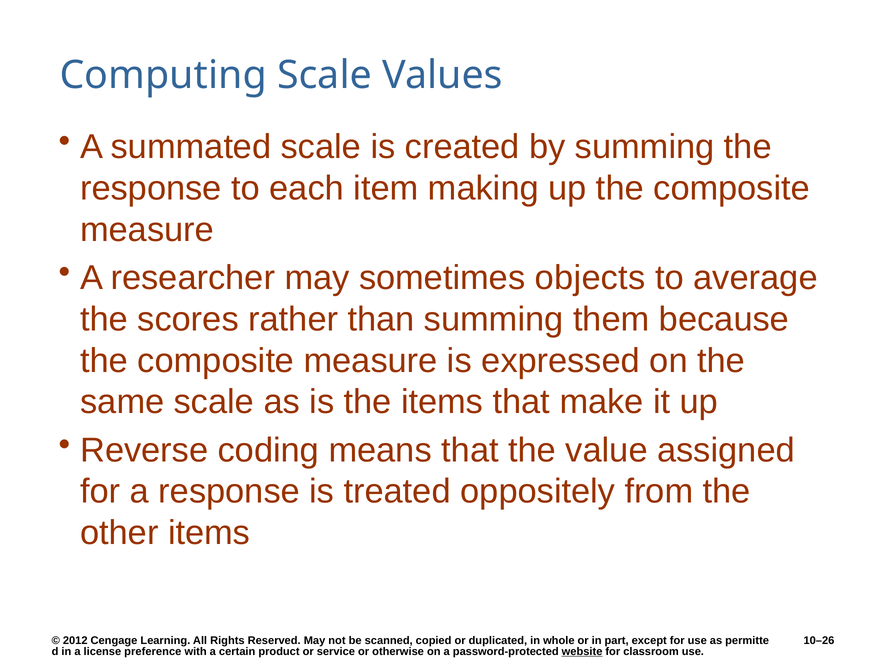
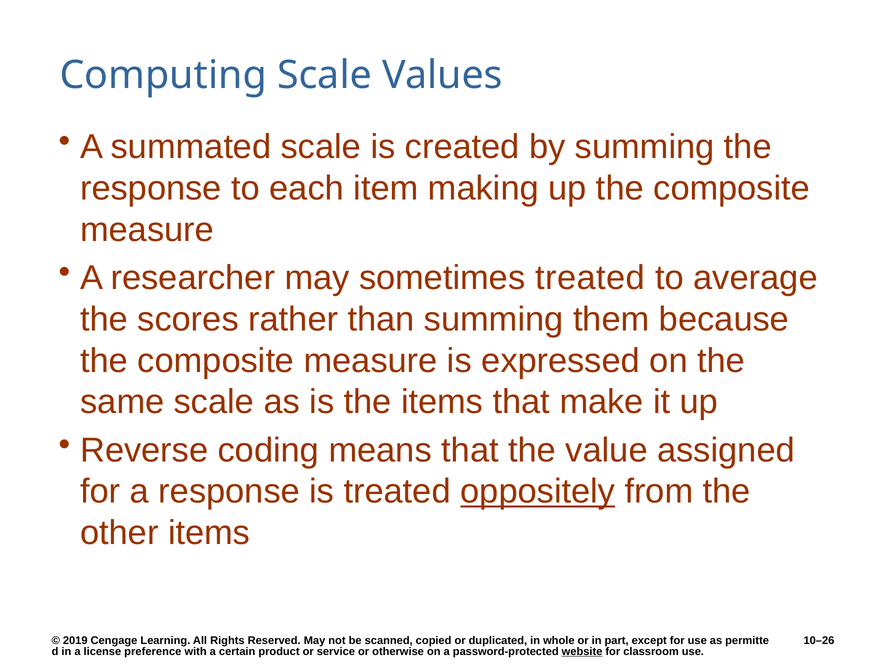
sometimes objects: objects -> treated
oppositely underline: none -> present
2012: 2012 -> 2019
